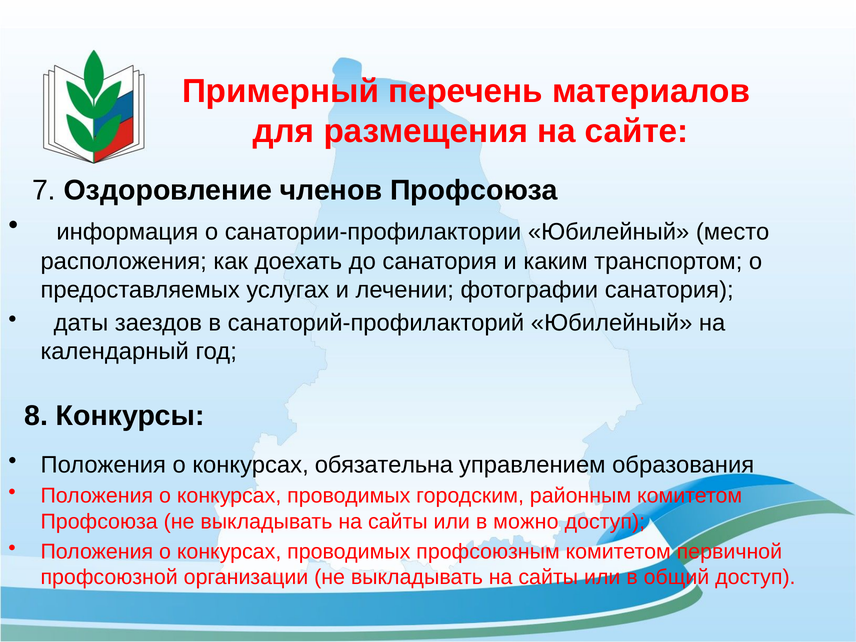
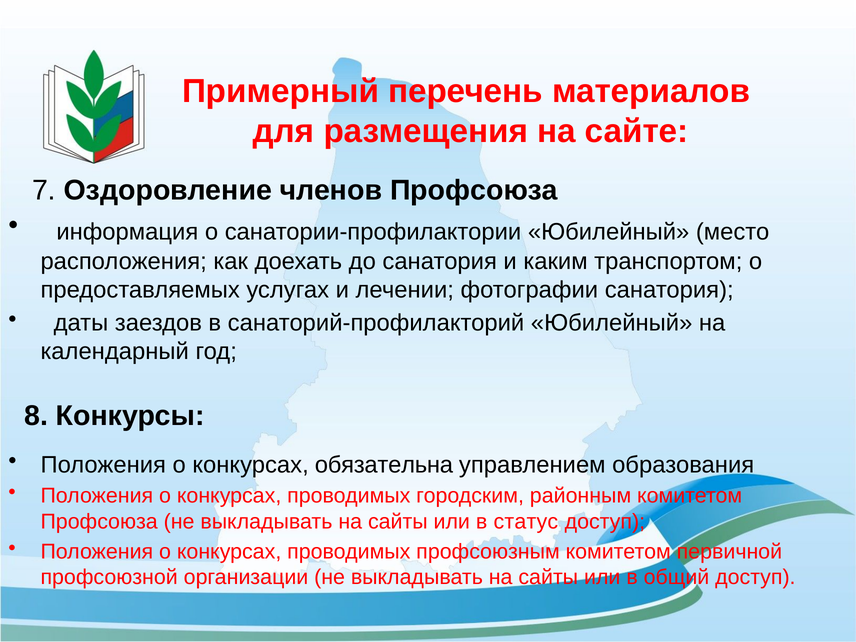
можно: можно -> статус
